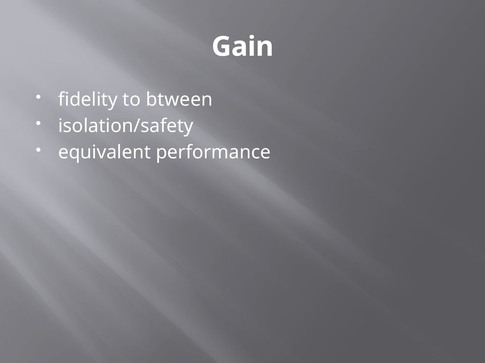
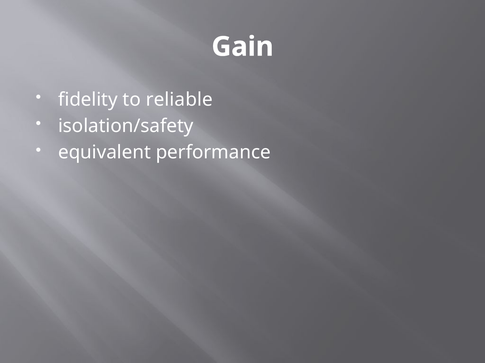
btween: btween -> reliable
